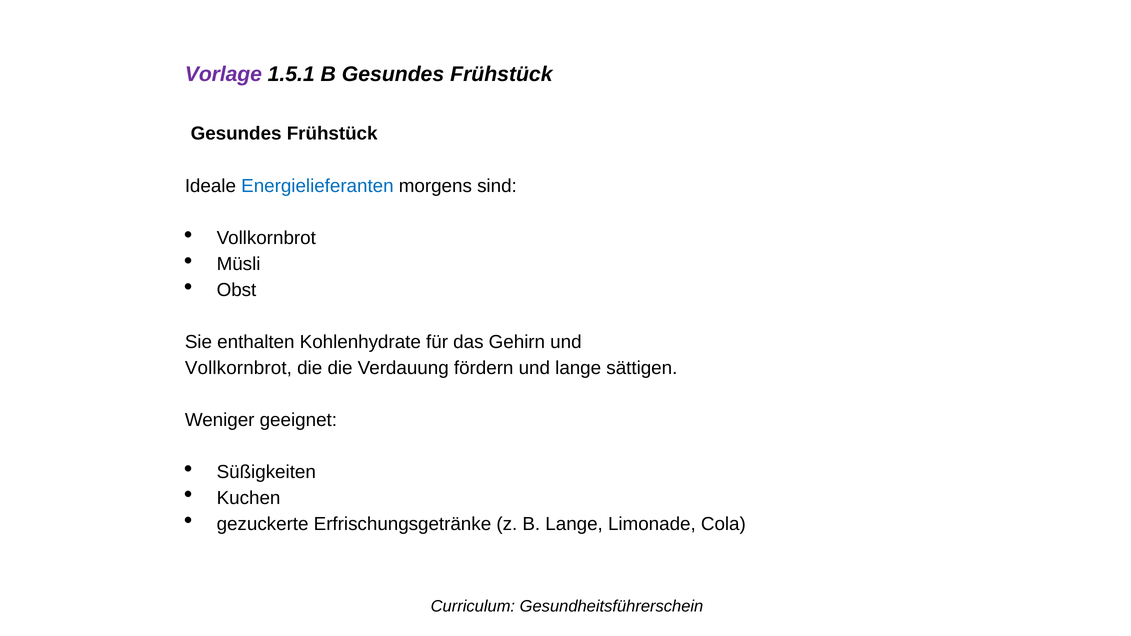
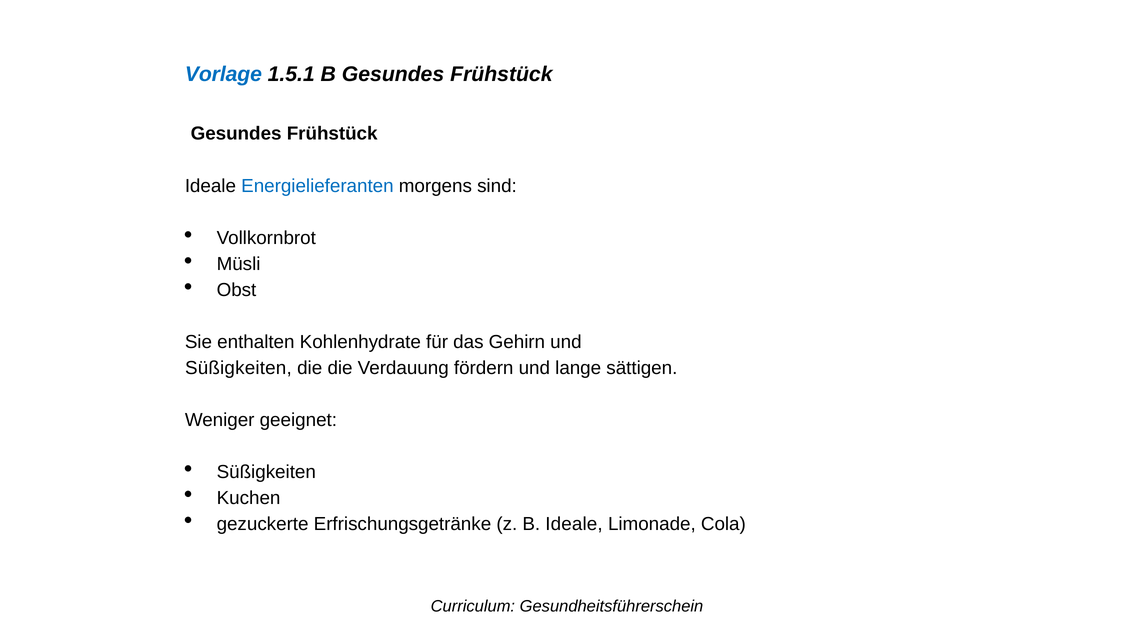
Vorlage colour: purple -> blue
Vollkornbrot at (238, 368): Vollkornbrot -> Süßigkeiten
B Lange: Lange -> Ideale
